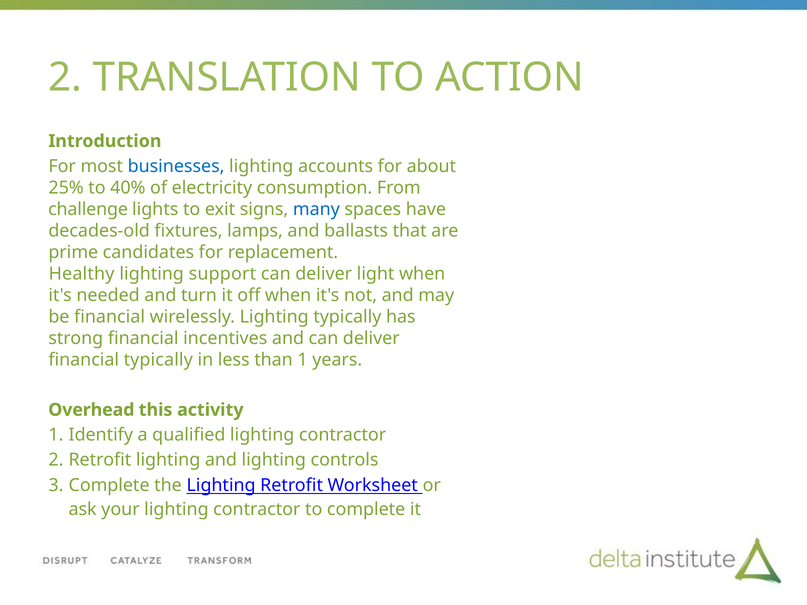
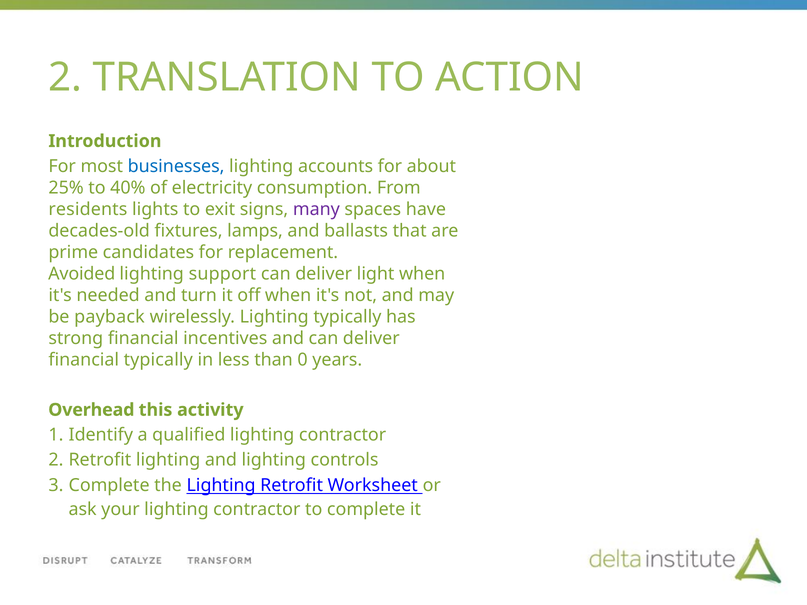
challenge: challenge -> residents
many colour: blue -> purple
Healthy: Healthy -> Avoided
be financial: financial -> payback
than 1: 1 -> 0
